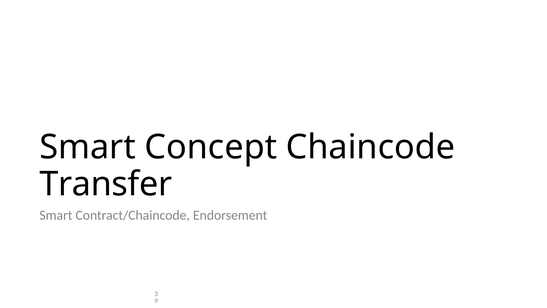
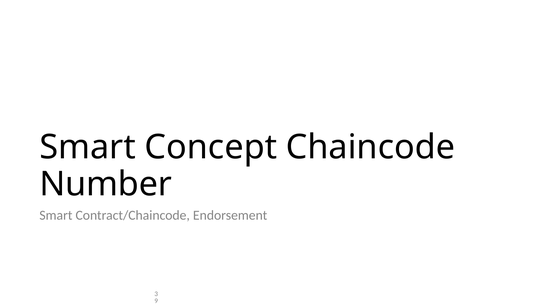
Transfer: Transfer -> Number
